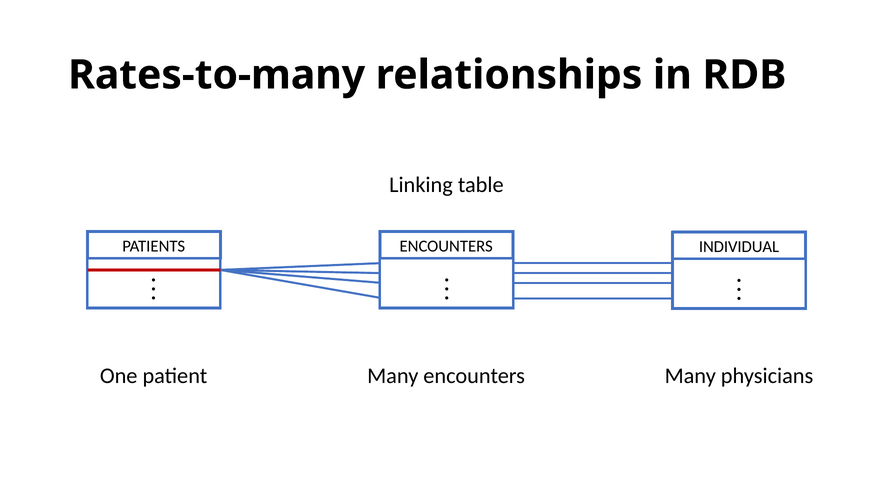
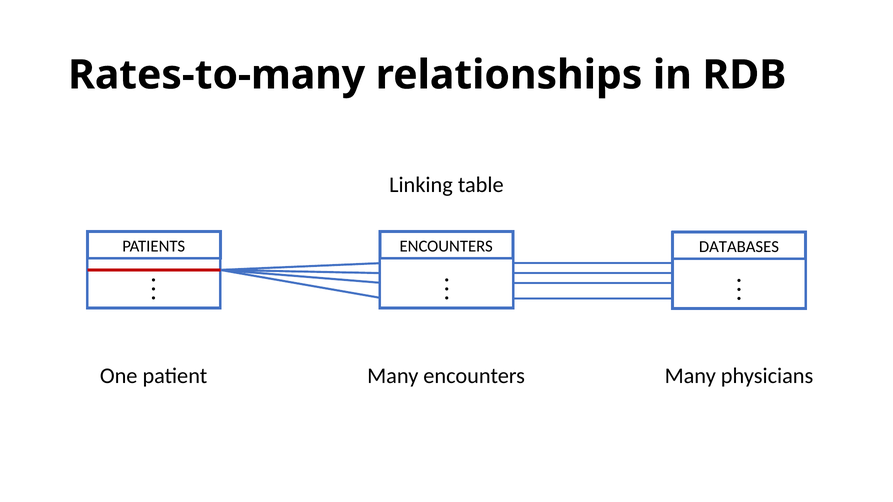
INDIVIDUAL: INDIVIDUAL -> DATABASES
